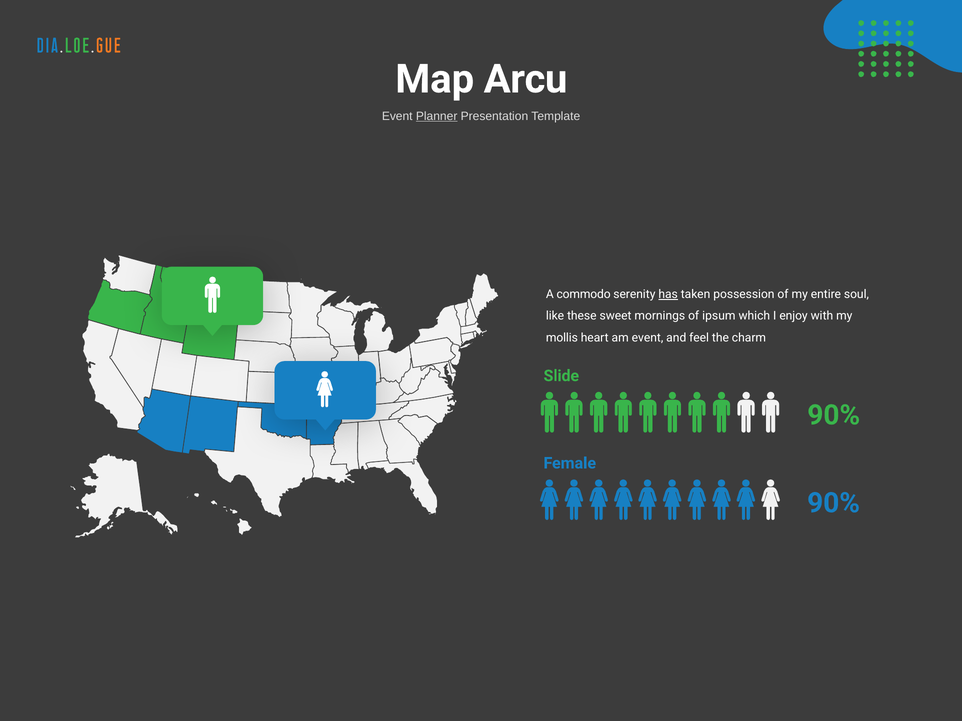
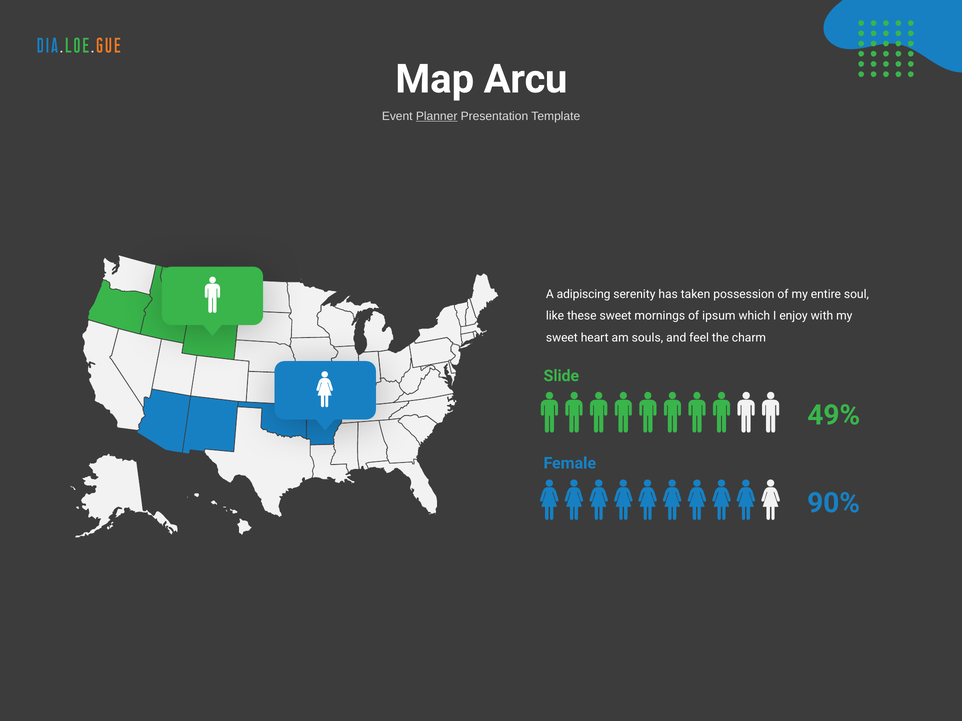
commodo: commodo -> adipiscing
has underline: present -> none
mollis at (562, 338): mollis -> sweet
am event: event -> souls
90% at (834, 415): 90% -> 49%
